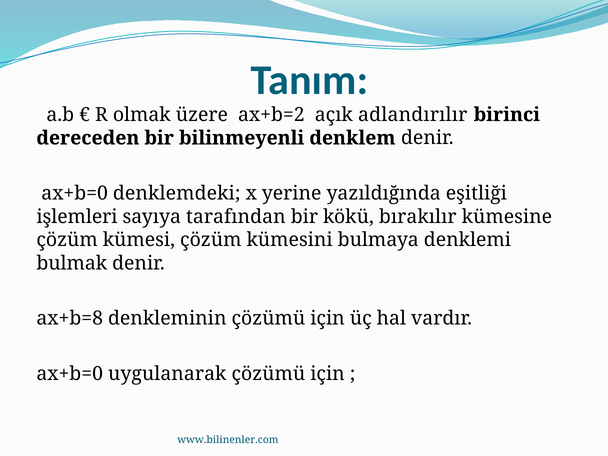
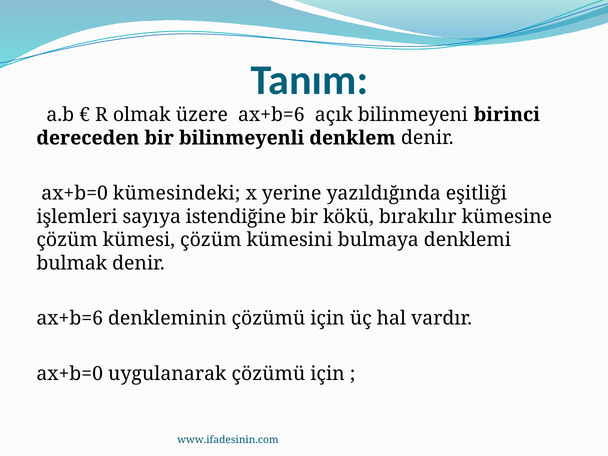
üzere ax+b=2: ax+b=2 -> ax+b=6
adlandırılır: adlandırılır -> bilinmeyeni
denklemdeki: denklemdeki -> kümesindeki
tarafından: tarafından -> istendiğine
ax+b=8 at (70, 319): ax+b=8 -> ax+b=6
www.bilinenler.com: www.bilinenler.com -> www.ifadesinin.com
